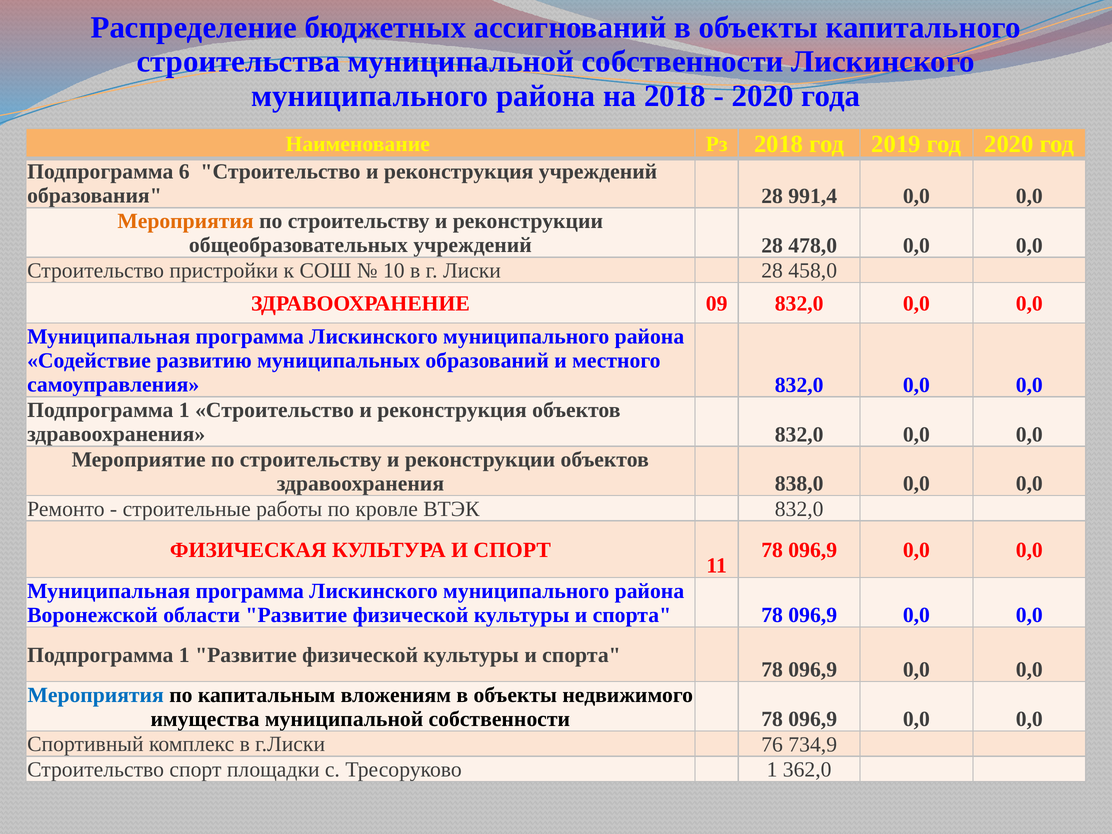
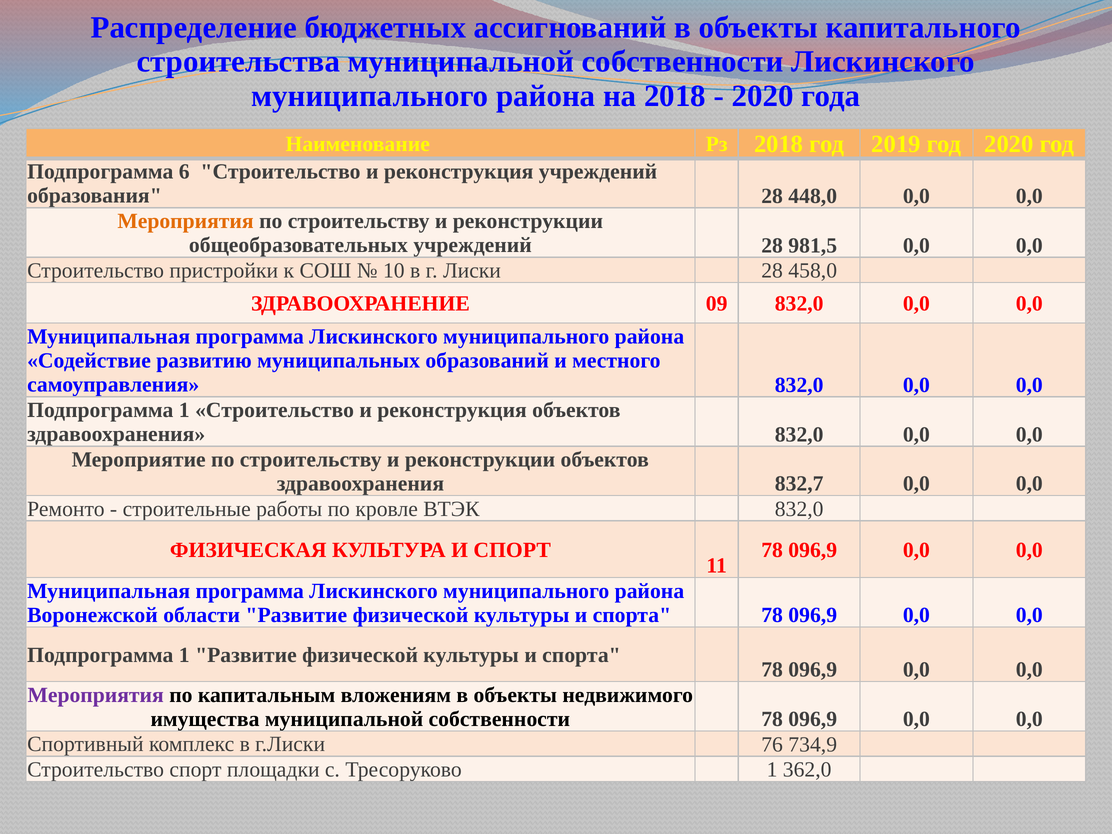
991,4: 991,4 -> 448,0
478,0: 478,0 -> 981,5
838,0: 838,0 -> 832,7
Мероприятия at (96, 695) colour: blue -> purple
